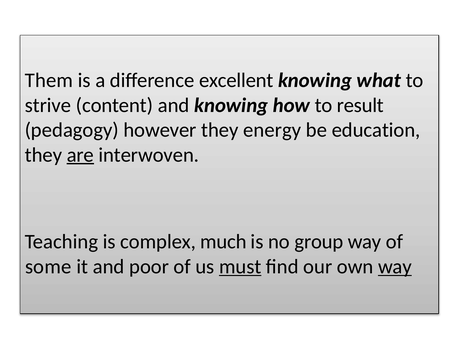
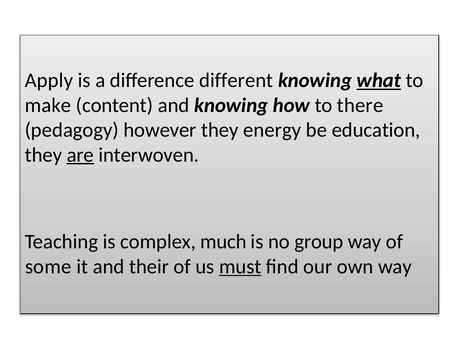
Them: Them -> Apply
excellent: excellent -> different
what underline: none -> present
strive: strive -> make
result: result -> there
poor: poor -> their
way at (395, 266) underline: present -> none
